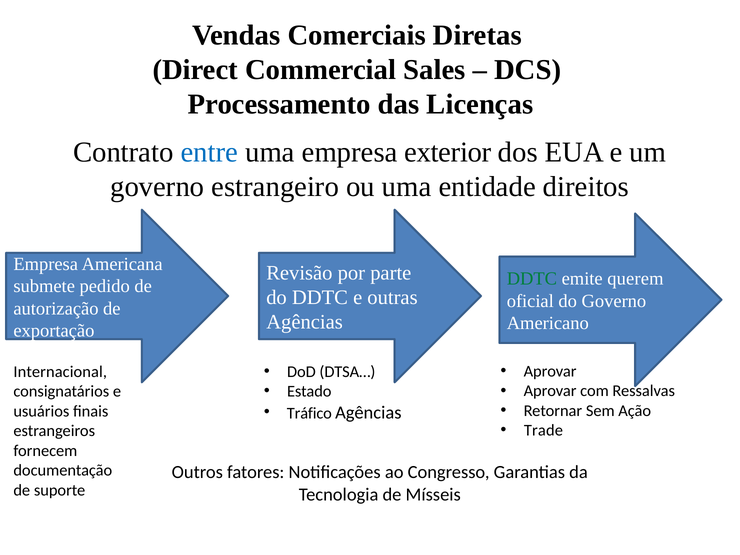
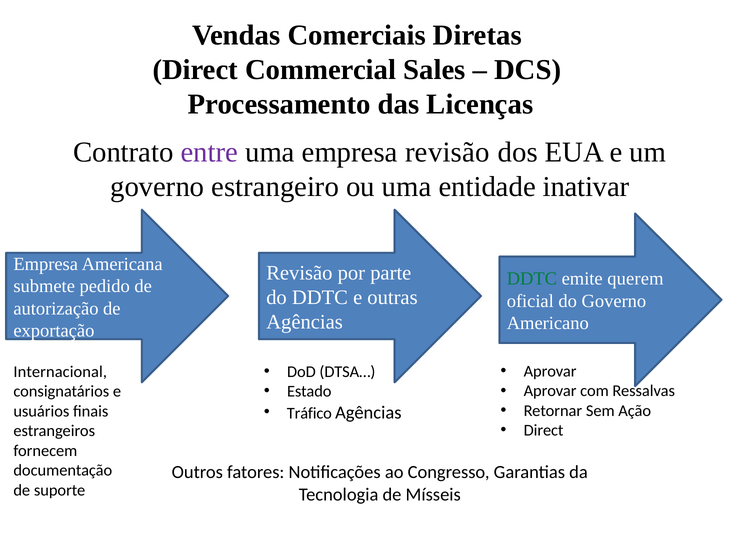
entre colour: blue -> purple
empresa exterior: exterior -> revisão
direitos: direitos -> inativar
Trade at (543, 431): Trade -> Direct
